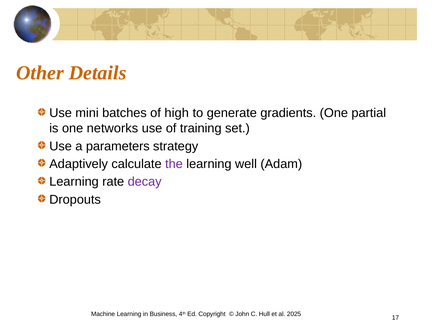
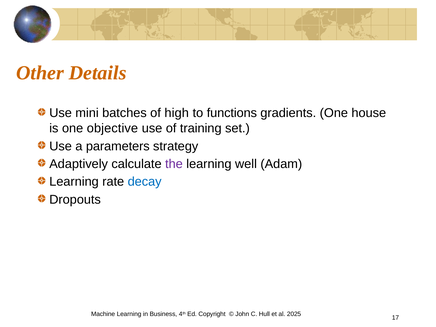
generate: generate -> functions
partial: partial -> house
networks: networks -> objective
decay colour: purple -> blue
